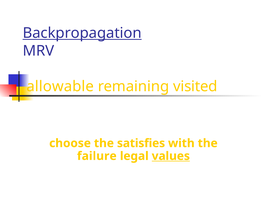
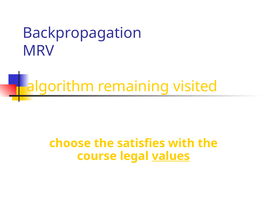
Backpropagation underline: present -> none
allowable: allowable -> algorithm
failure: failure -> course
